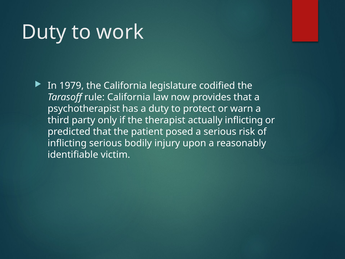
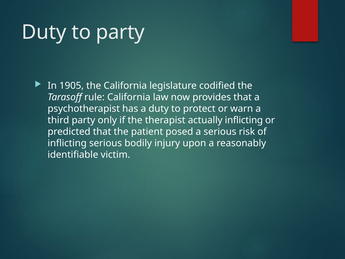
to work: work -> party
1979: 1979 -> 1905
